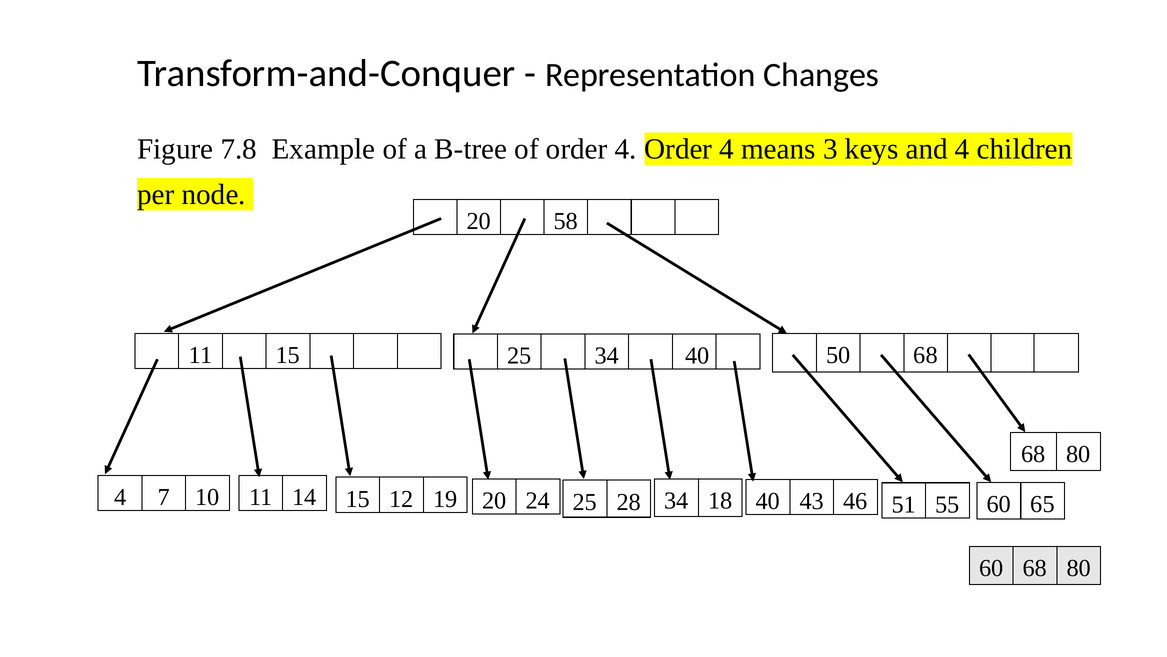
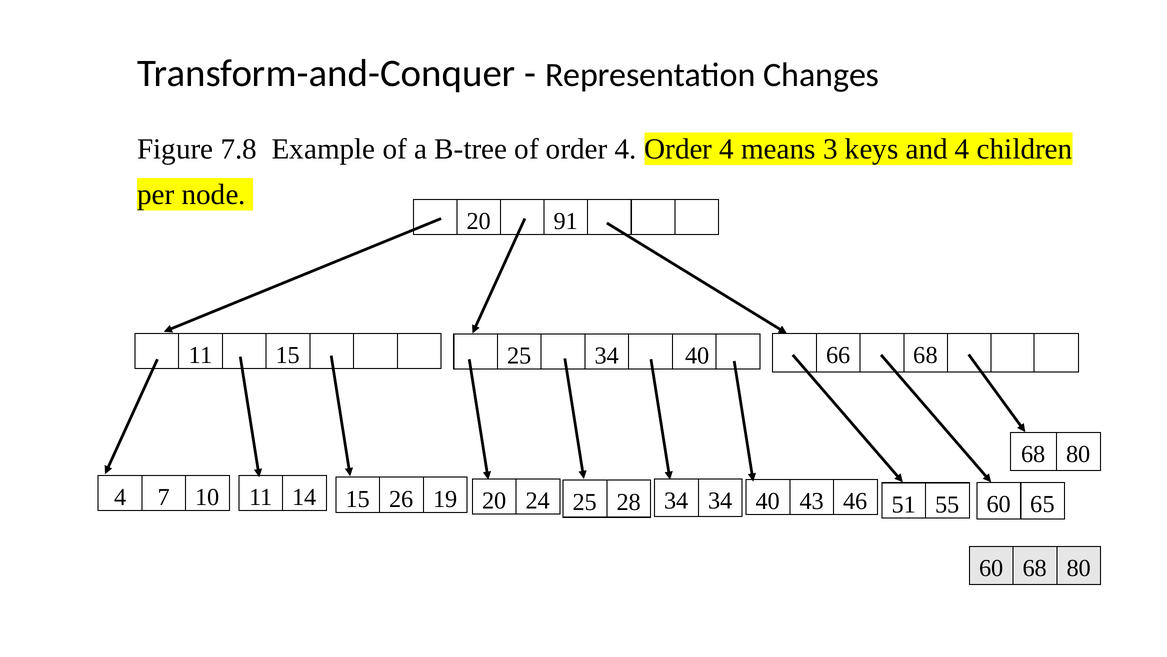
58: 58 -> 91
50: 50 -> 66
12: 12 -> 26
34 18: 18 -> 34
